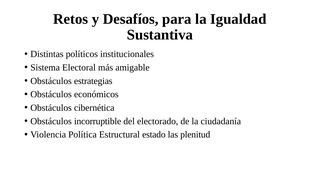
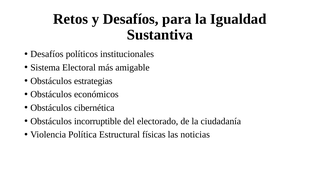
Distintas at (47, 54): Distintas -> Desafíos
estado: estado -> físicas
plenitud: plenitud -> noticias
